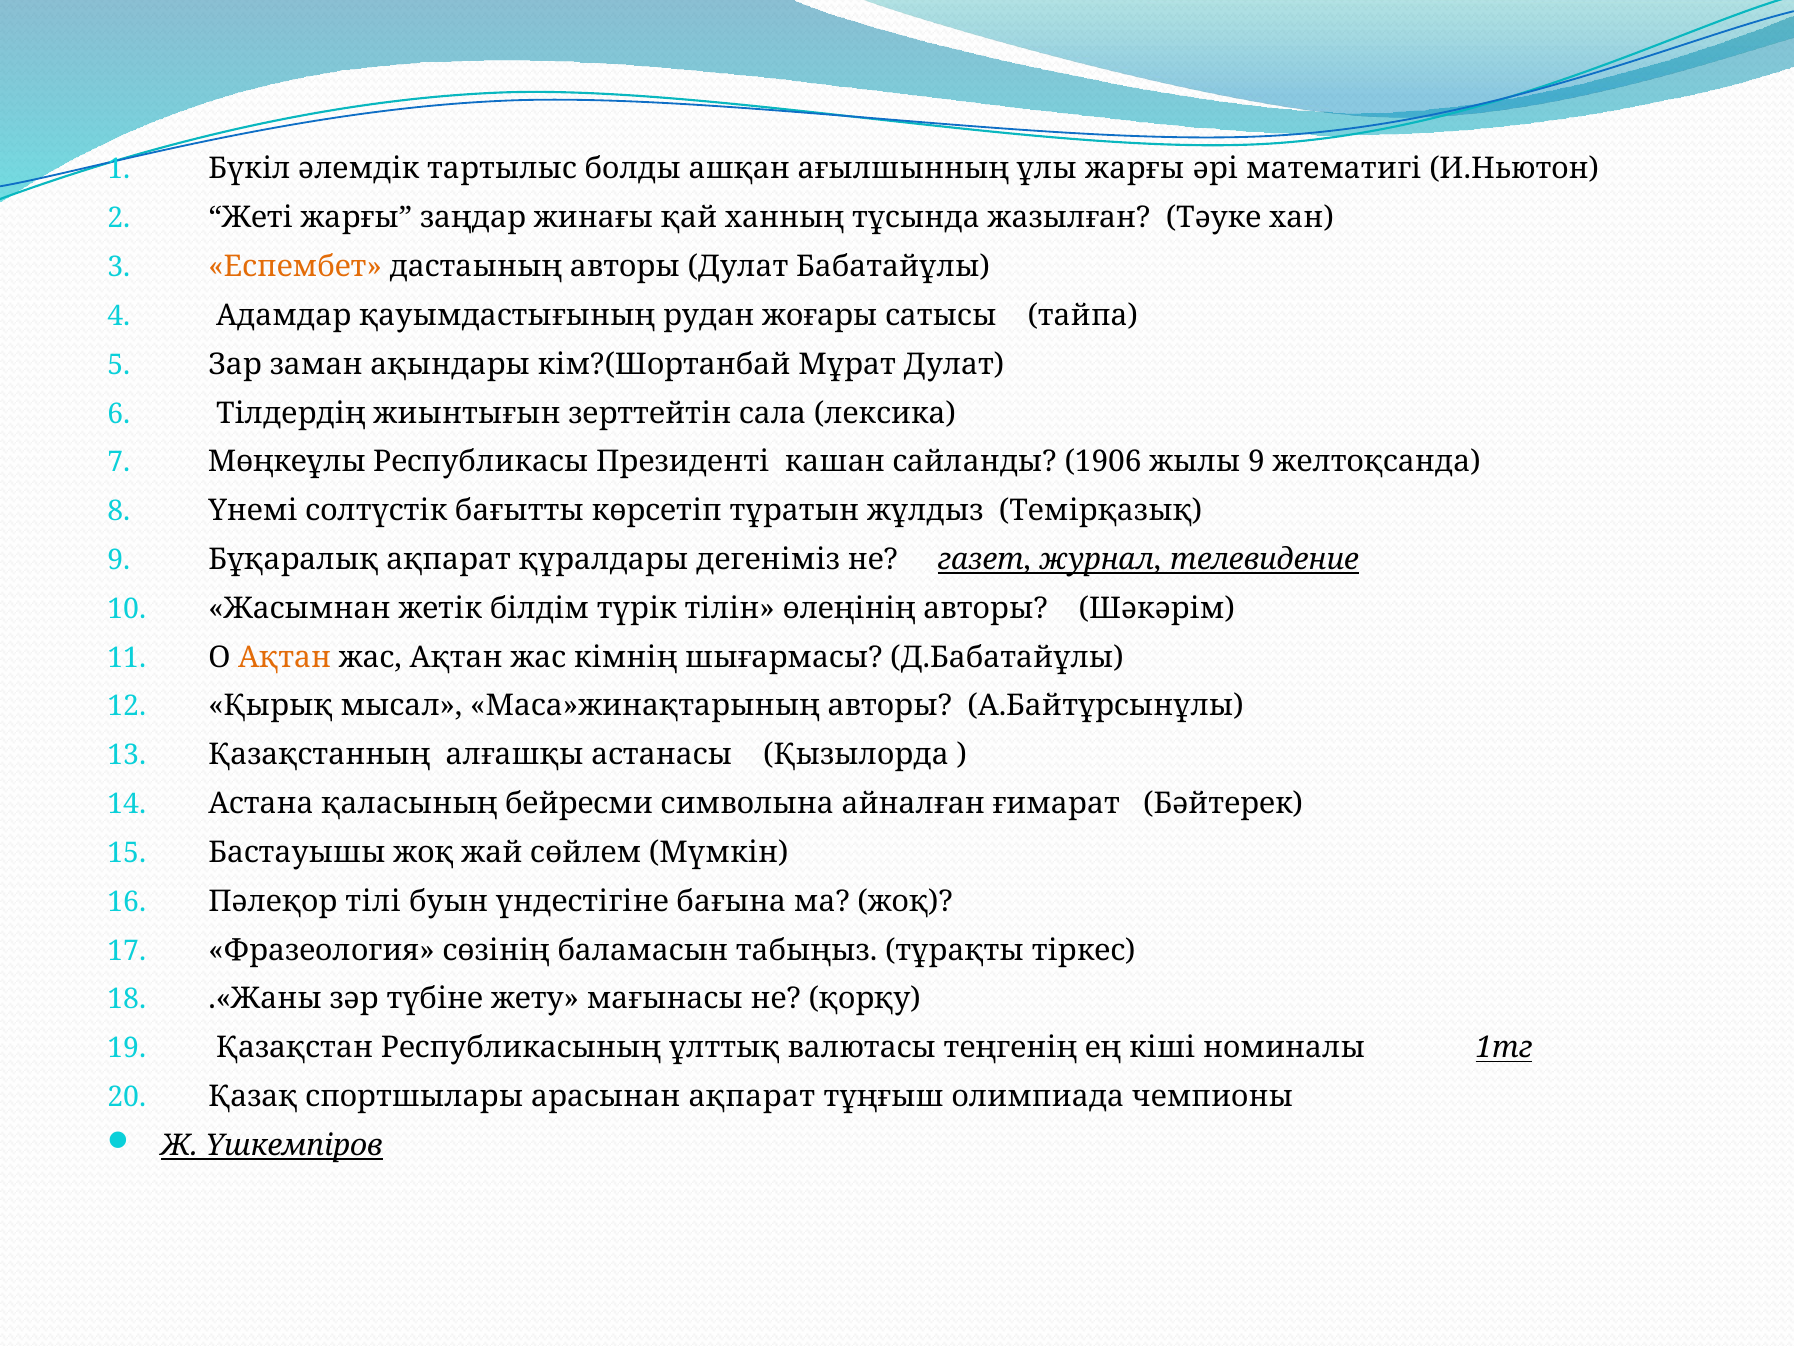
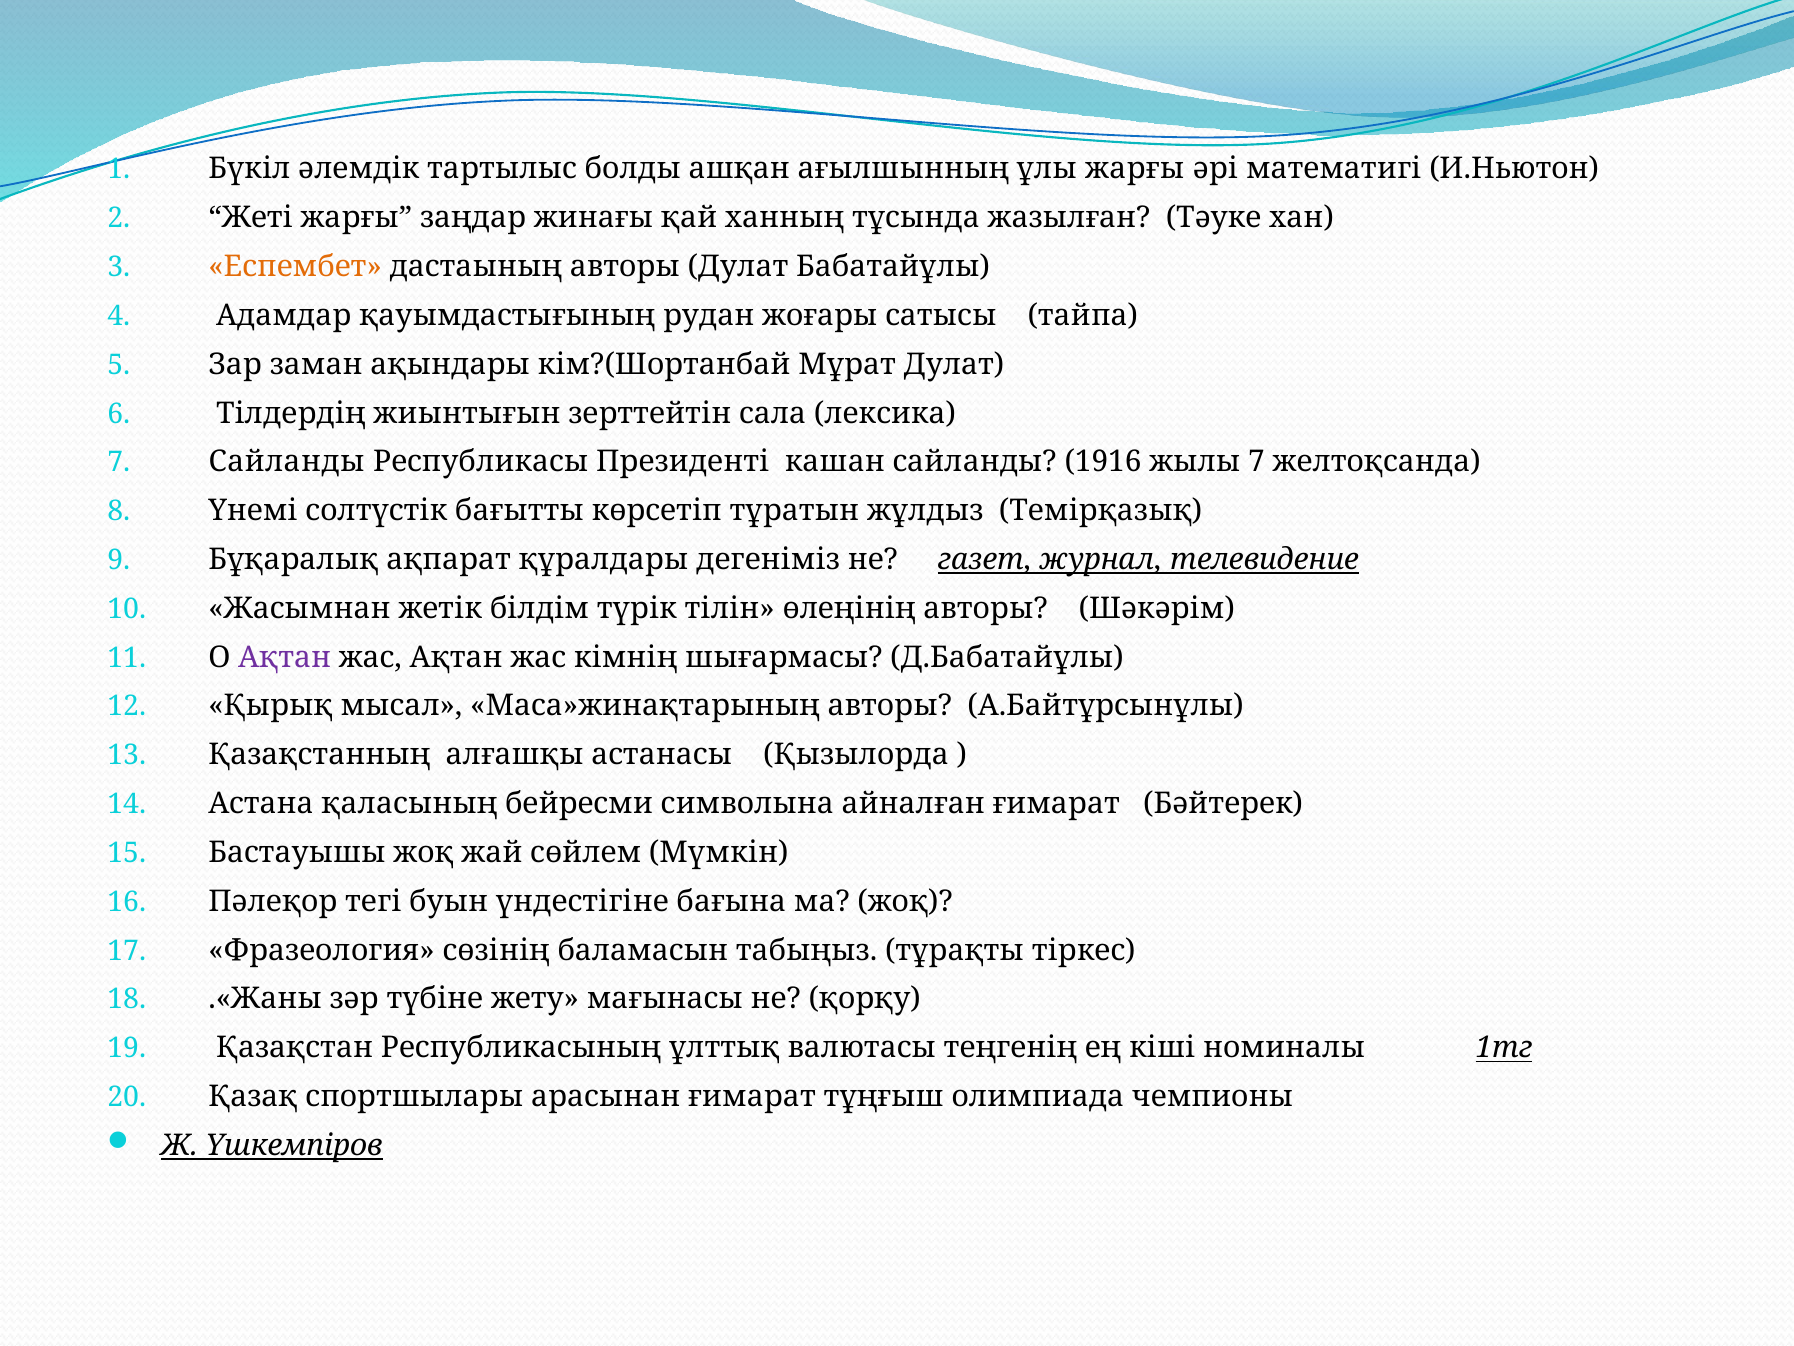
Мөңкеұлы at (287, 462): Мөңкеұлы -> Сайланды
1906: 1906 -> 1916
жылы 9: 9 -> 7
Ақтан at (285, 657) colour: orange -> purple
тілі: тілі -> тегі
арасынан ақпарат: ақпарат -> ғимарат
